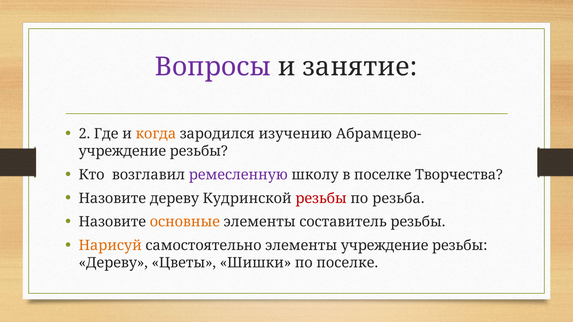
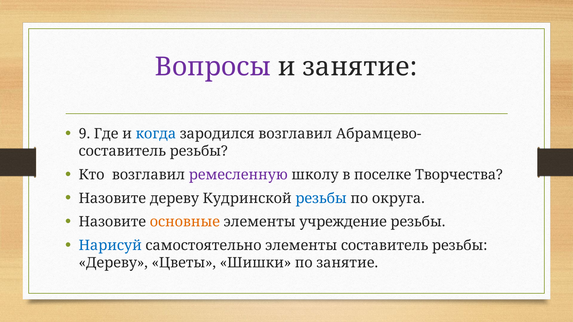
2: 2 -> 9
когда colour: orange -> blue
зародился изучению: изучению -> возглавил
учреждение at (122, 151): учреждение -> составитель
резьбы at (321, 198) colour: red -> blue
резьба: резьба -> округа
составитель: составитель -> учреждение
Нарисуй colour: orange -> blue
элементы учреждение: учреждение -> составитель
по поселке: поселке -> занятие
